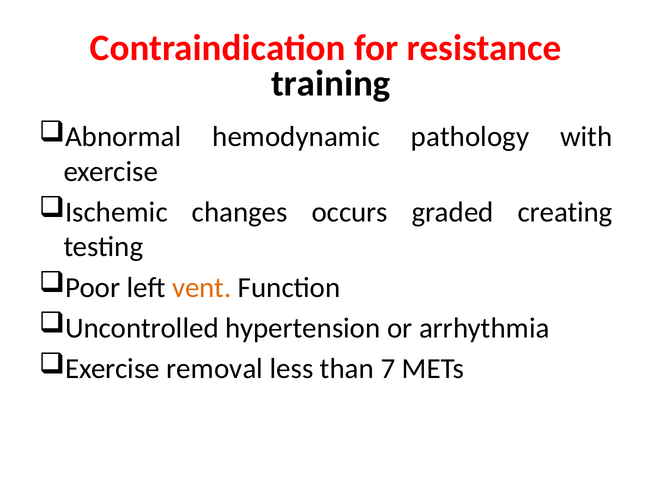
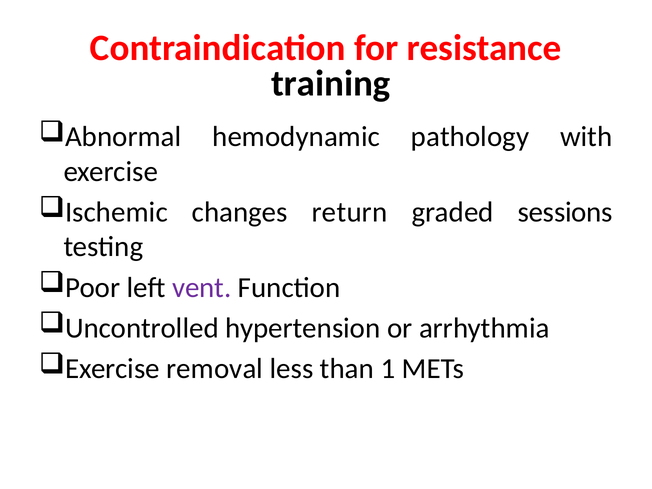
occurs: occurs -> return
creating: creating -> sessions
vent colour: orange -> purple
7: 7 -> 1
